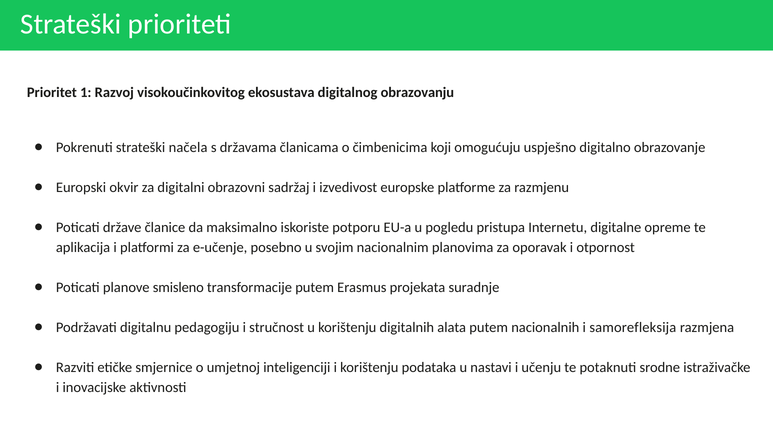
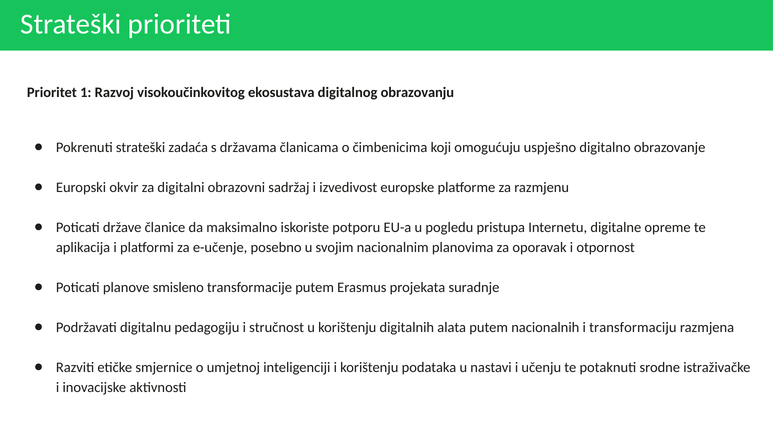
načela: načela -> zadaća
samorefleksija: samorefleksija -> transformaciju
